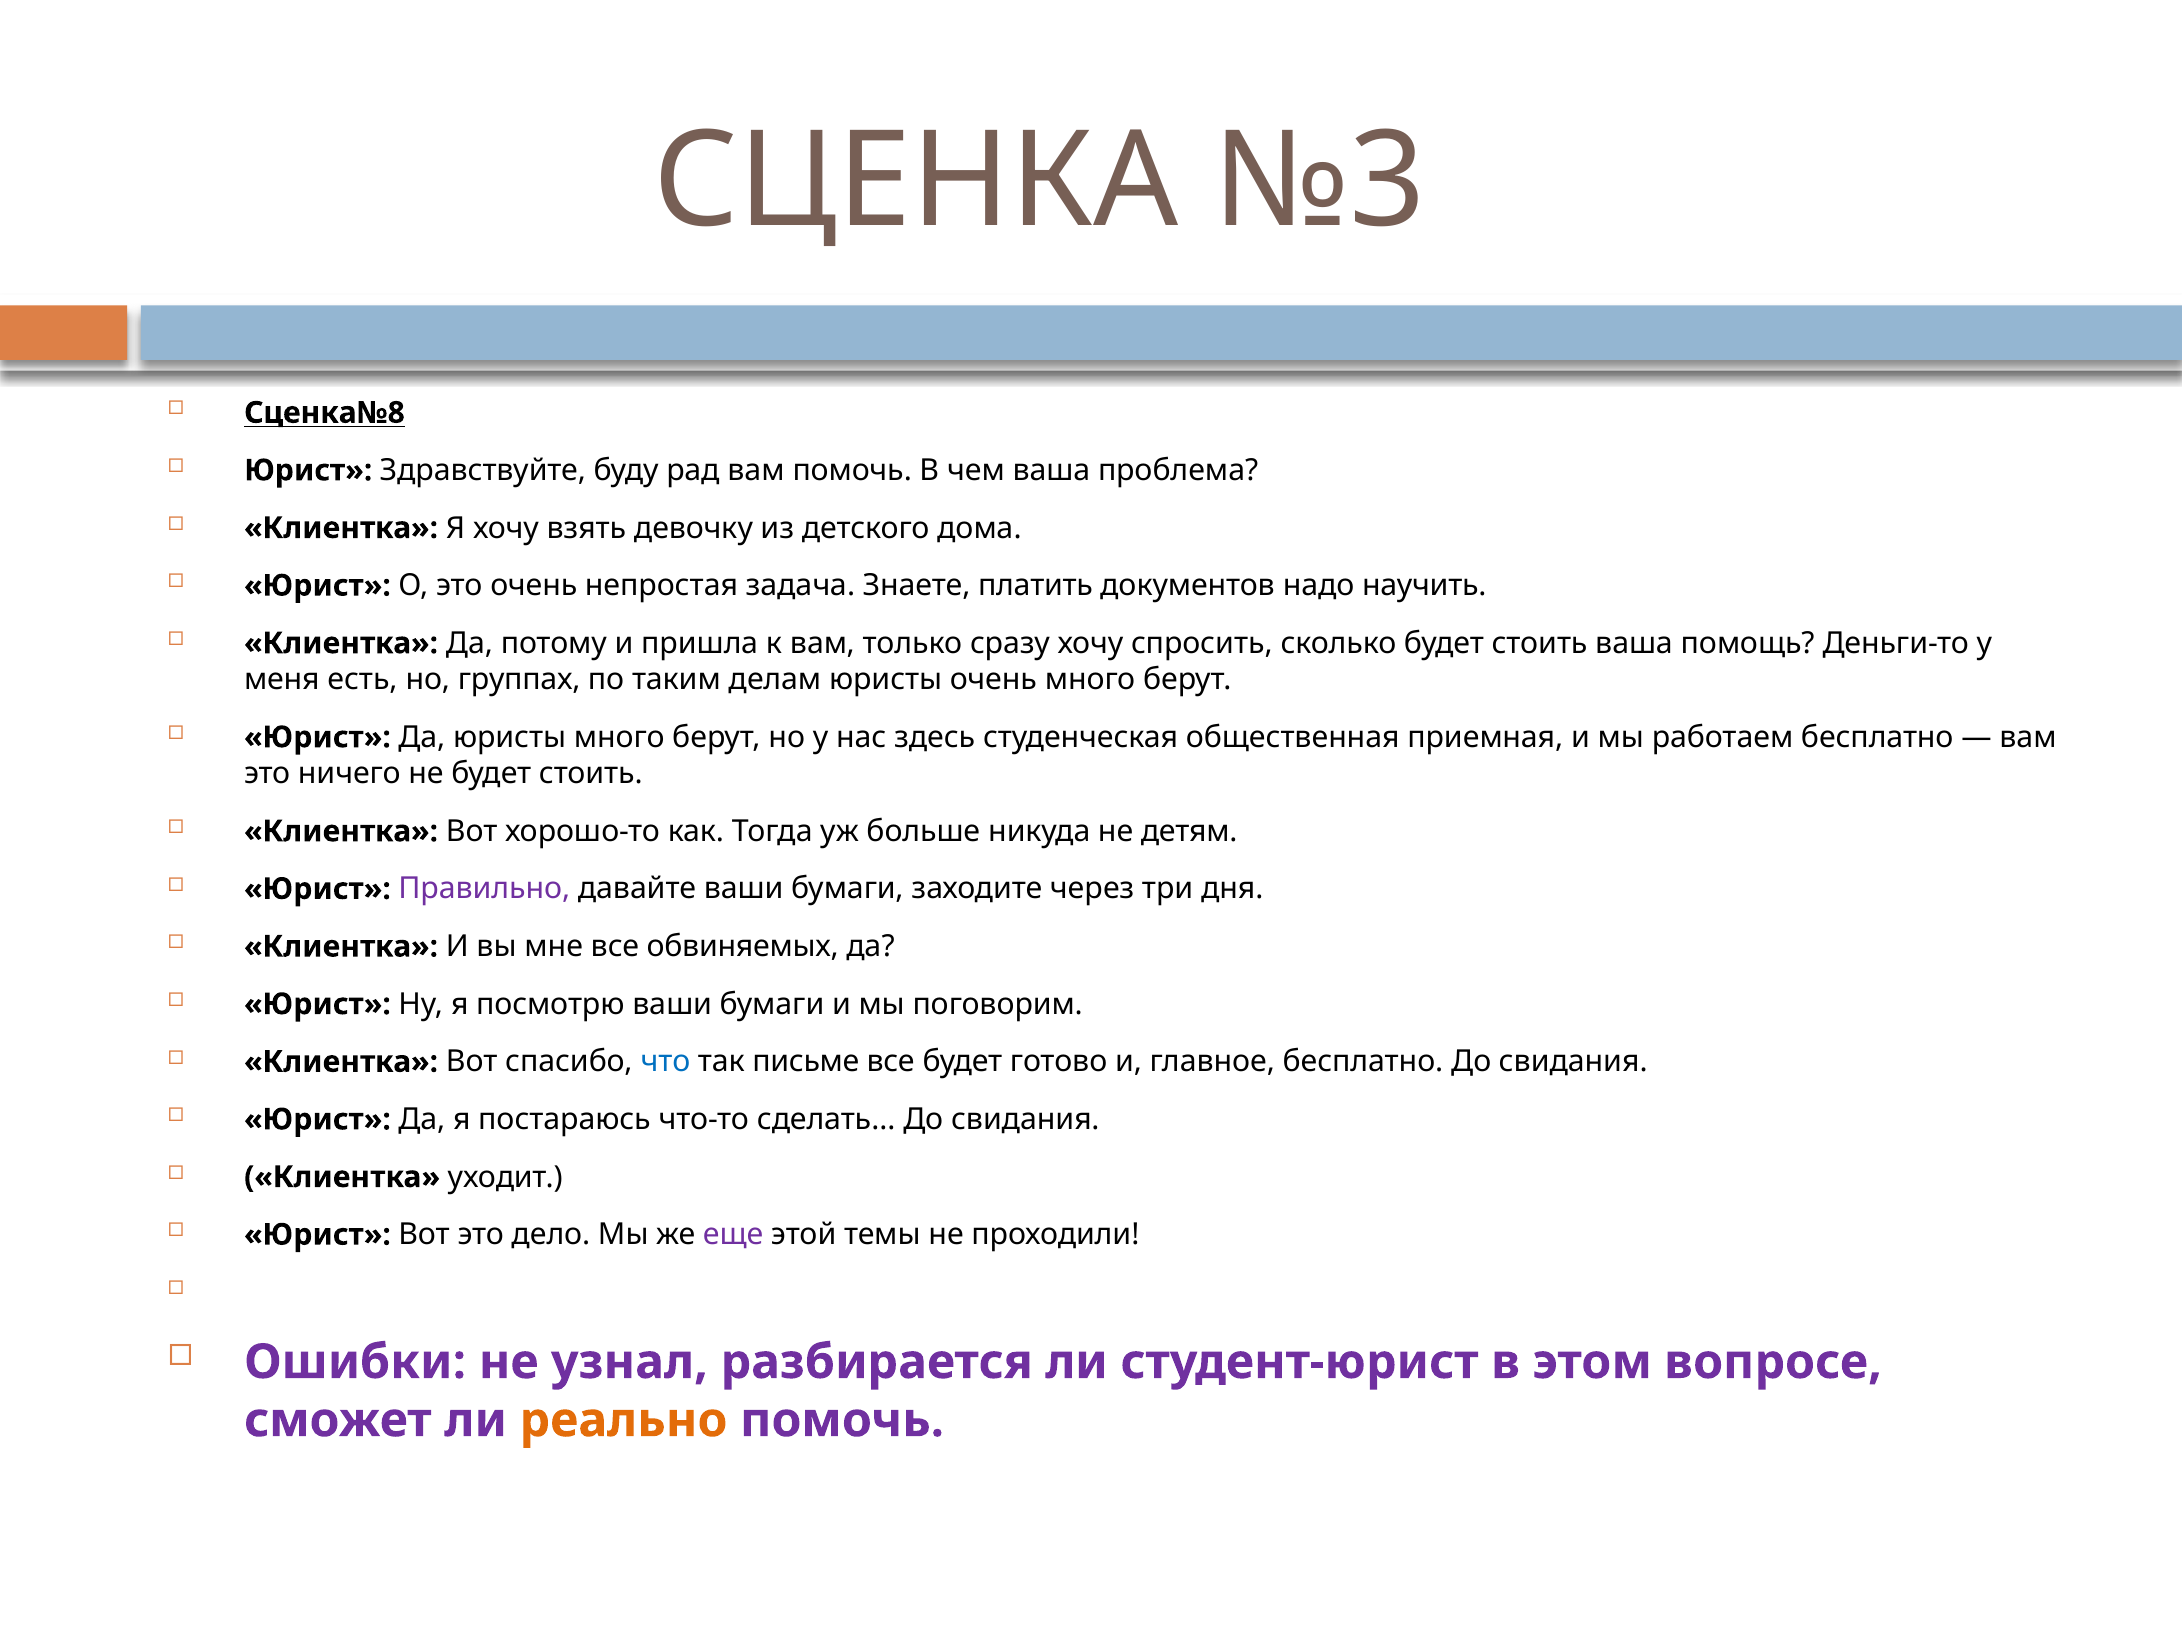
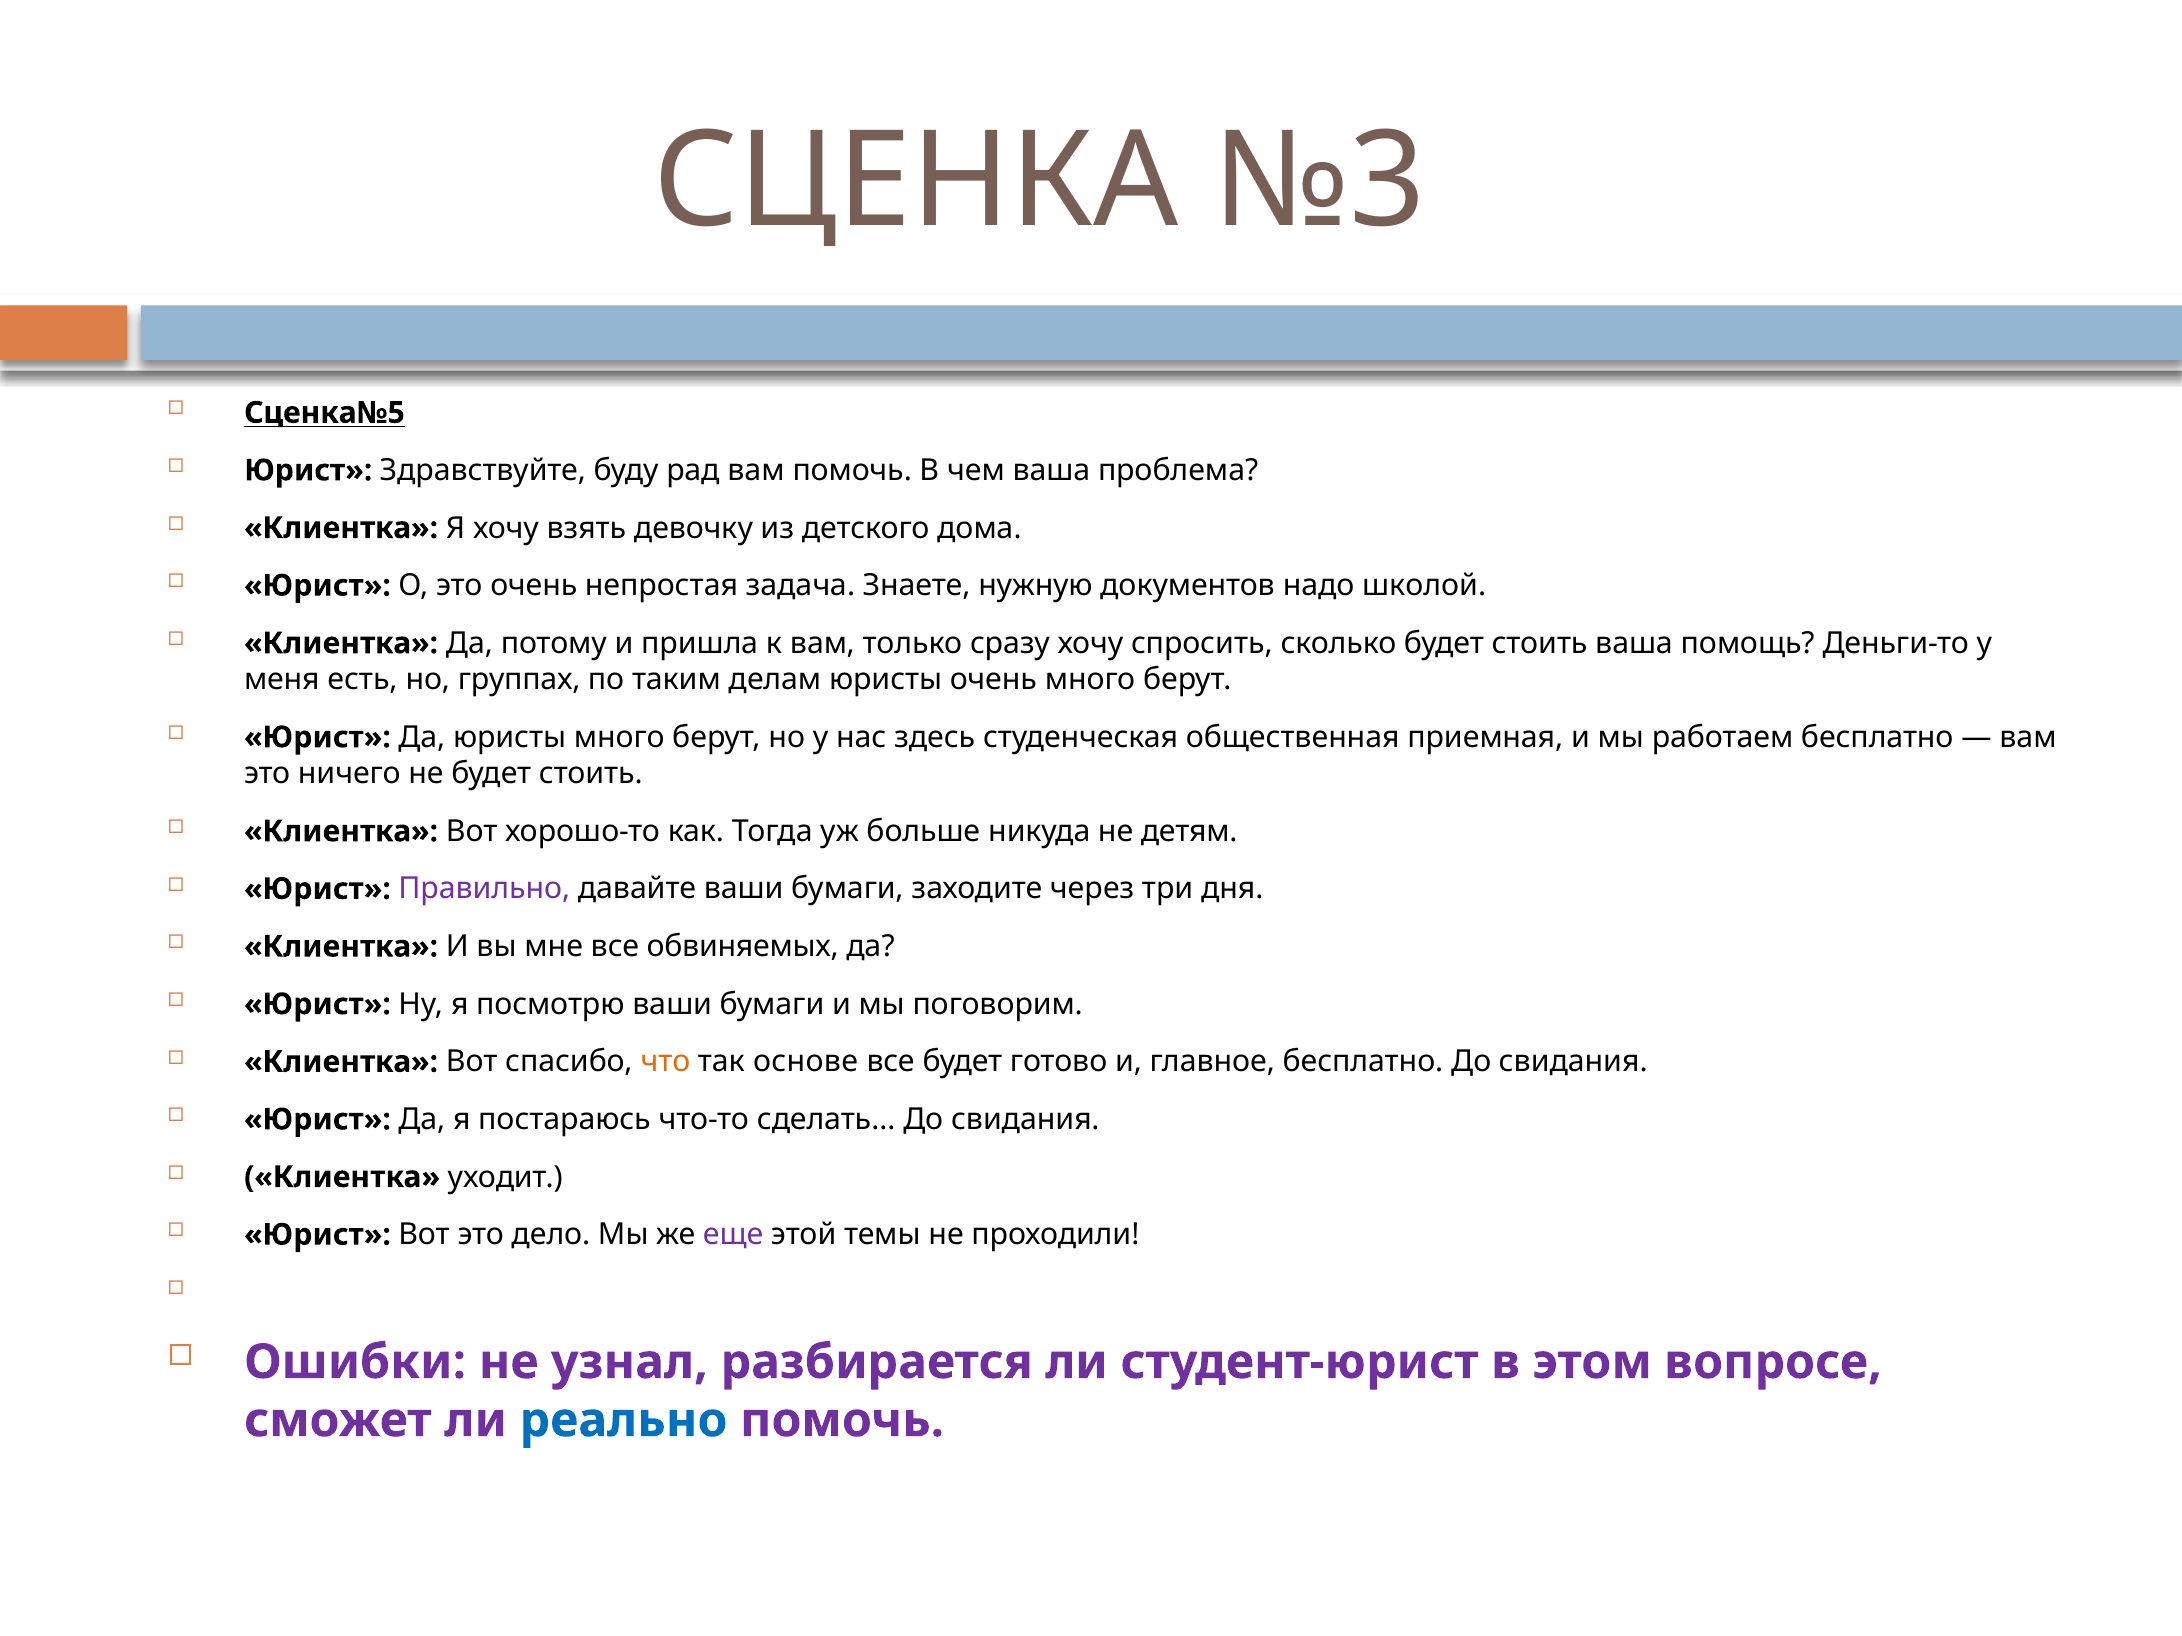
Сценка№8: Сценка№8 -> Сценка№5
платить: платить -> нужную
научить: научить -> школой
что colour: blue -> orange
письме: письме -> основе
реально colour: orange -> blue
